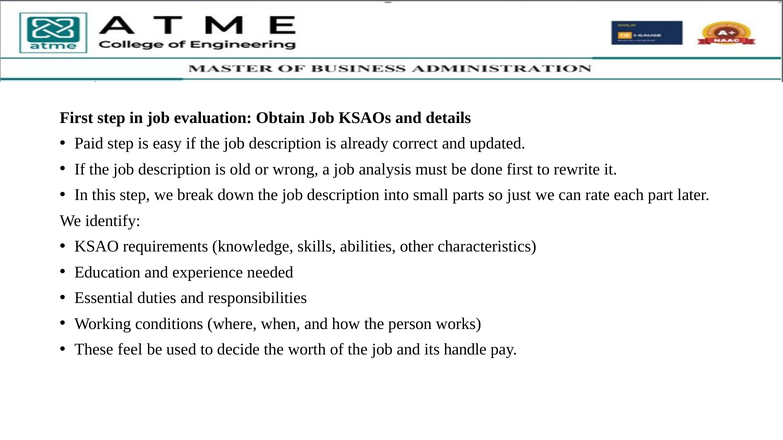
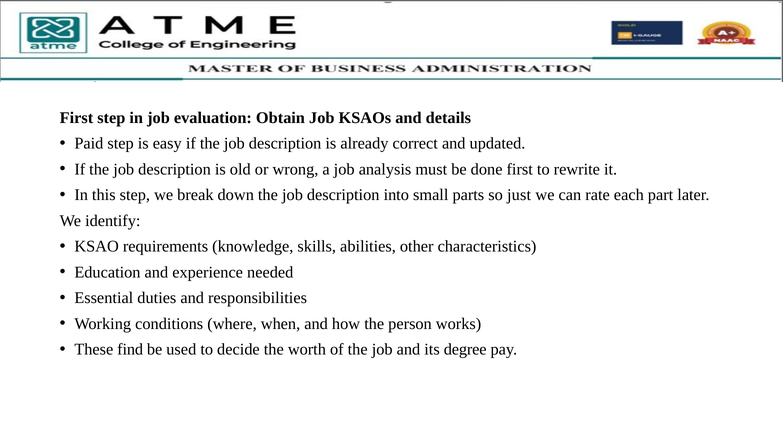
feel: feel -> find
handle: handle -> degree
